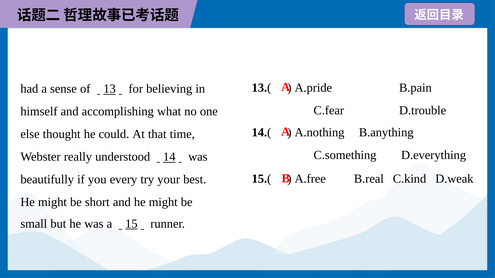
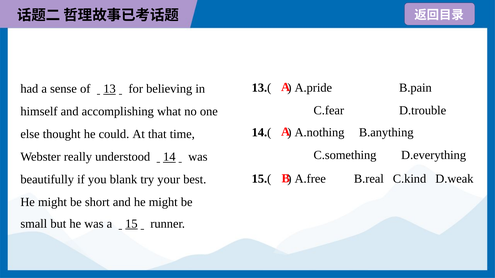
every: every -> blank
